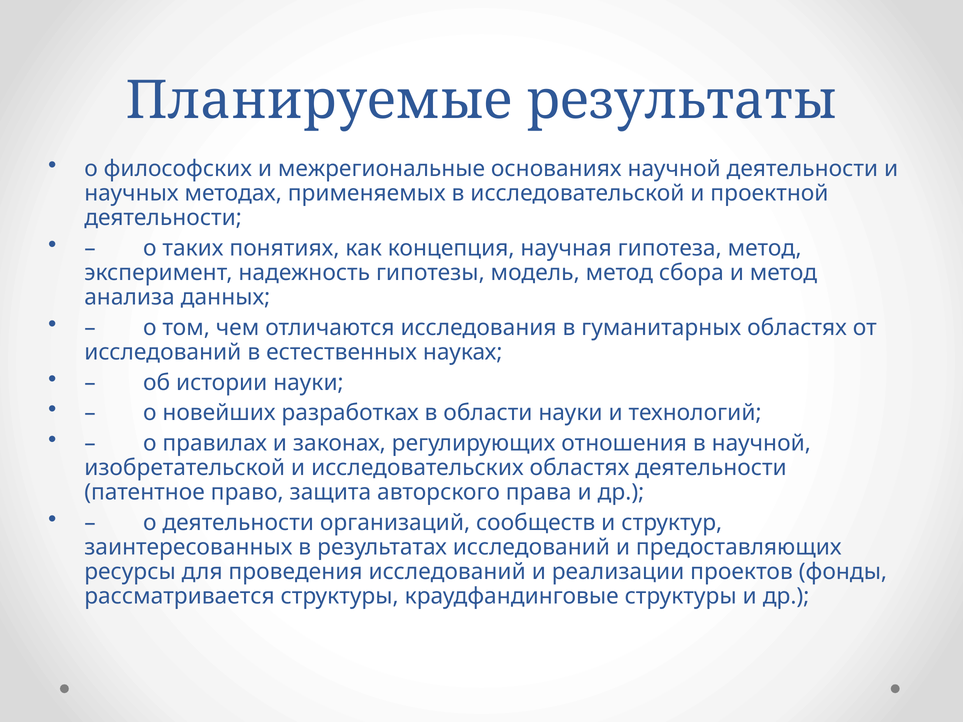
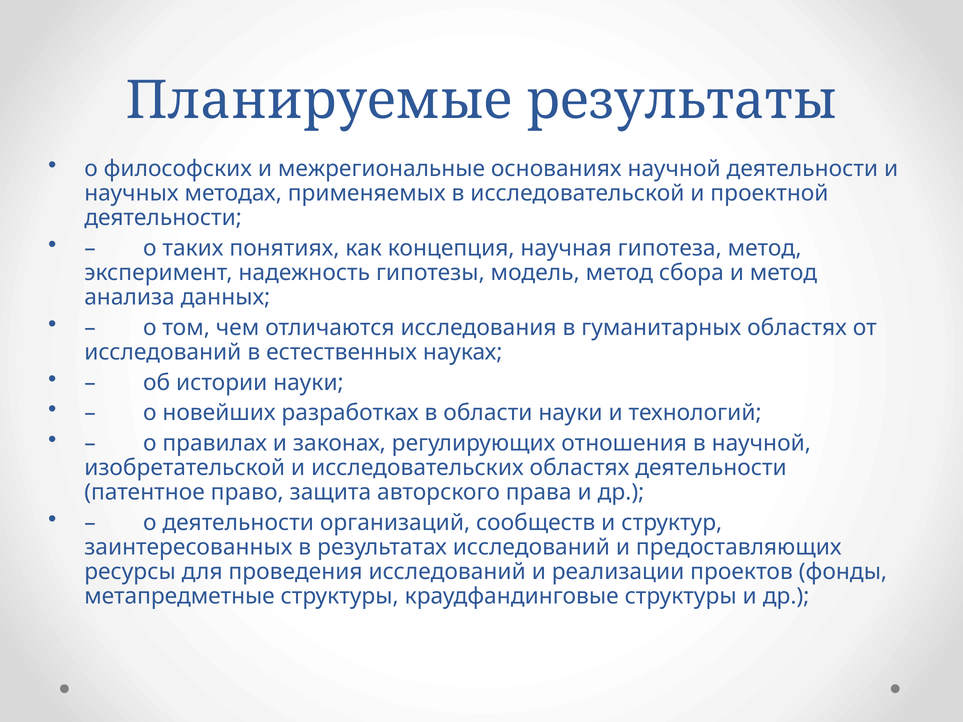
рассматривается: рассматривается -> метапредметные
